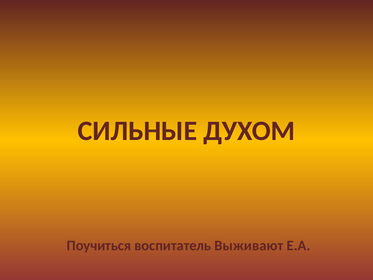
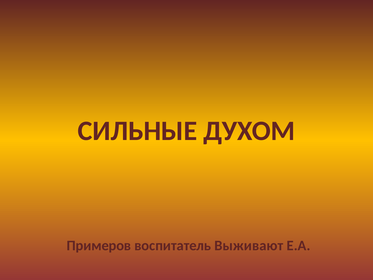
Поучиться: Поучиться -> Примеров
